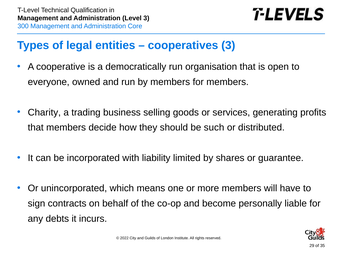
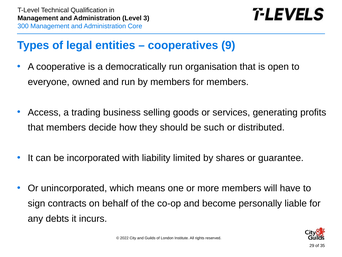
cooperatives 3: 3 -> 9
Charity: Charity -> Access
